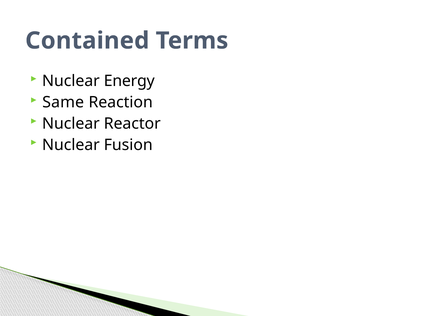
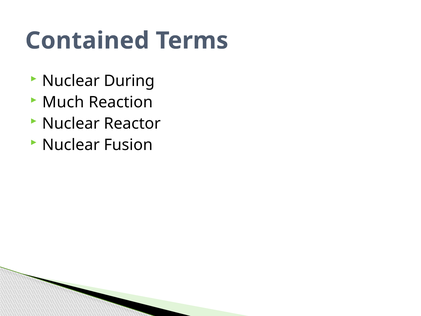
Energy: Energy -> During
Same: Same -> Much
